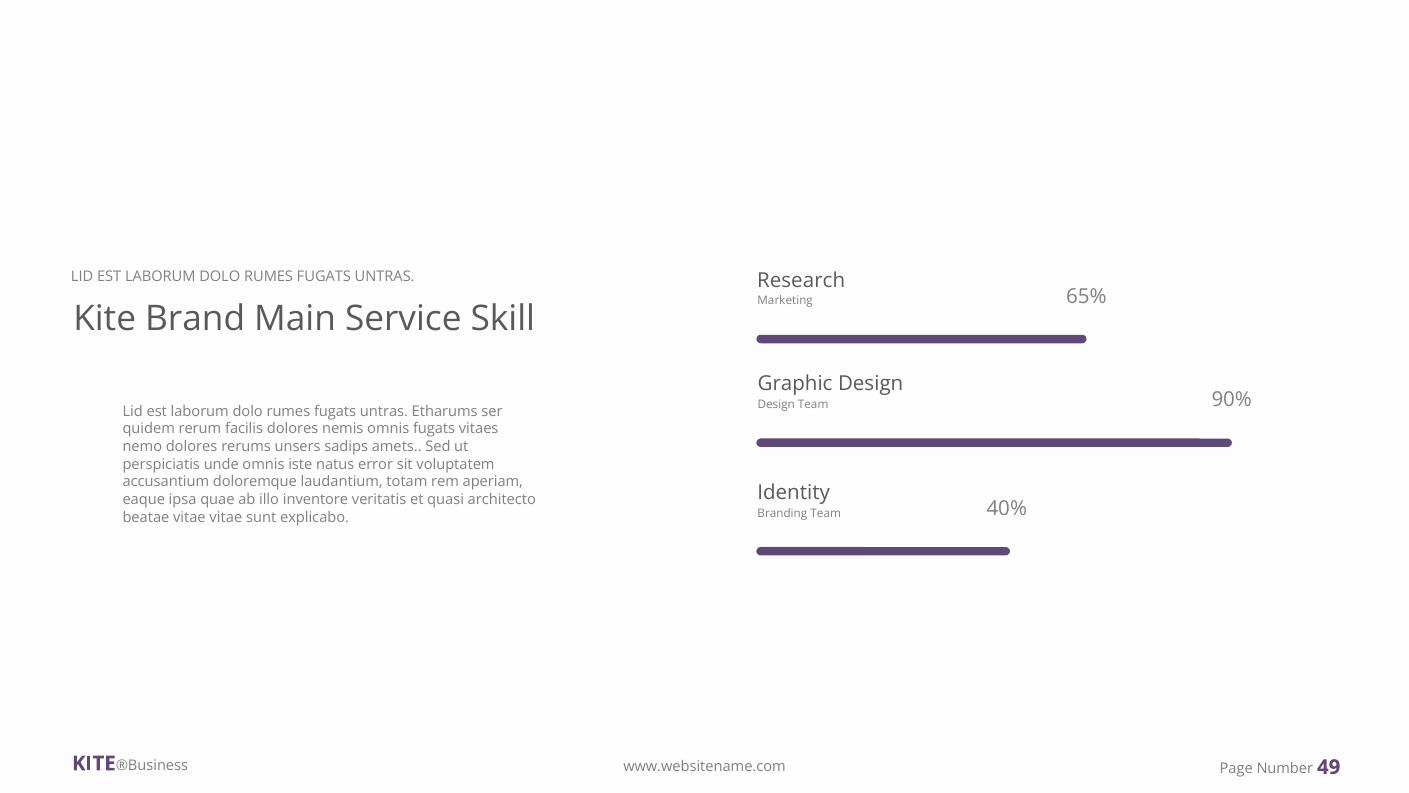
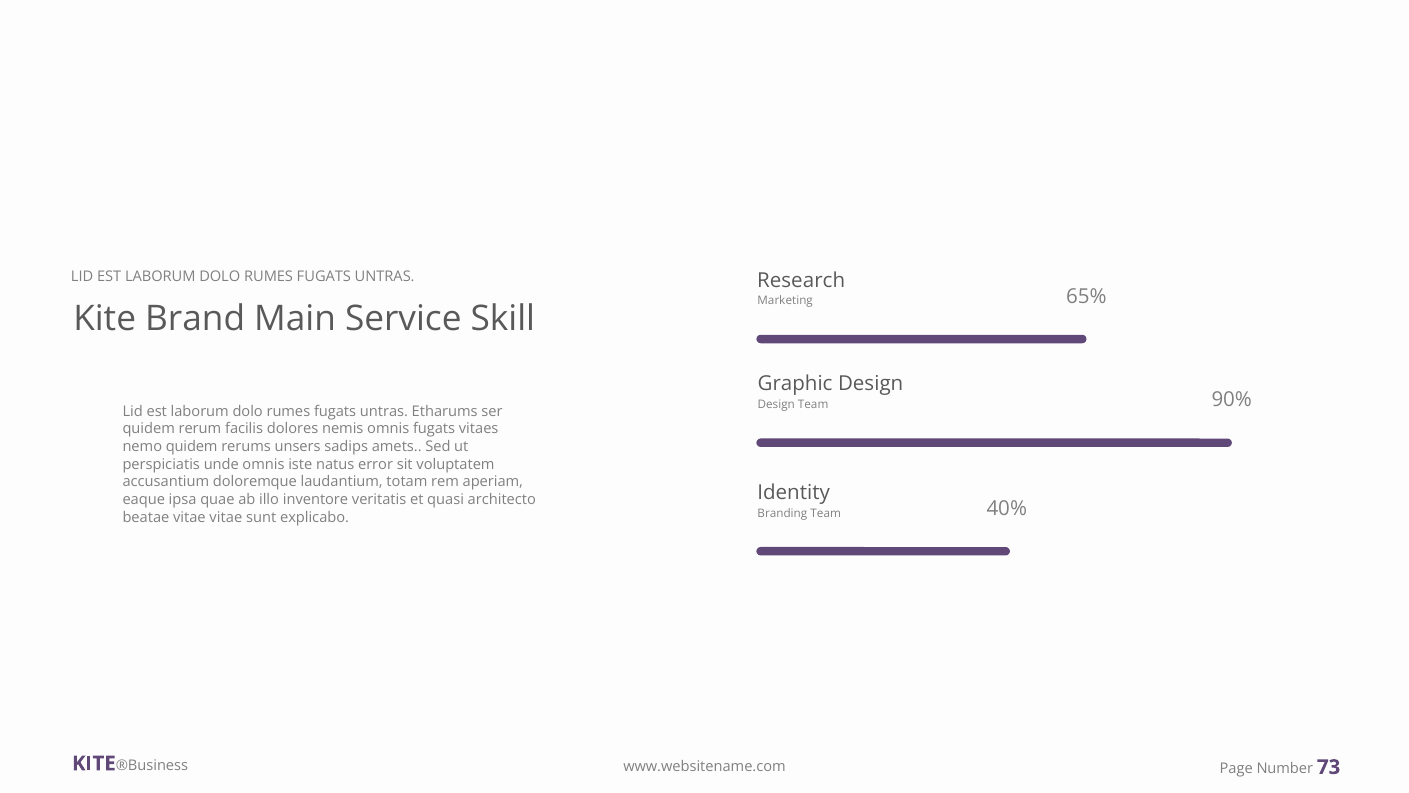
nemo dolores: dolores -> quidem
49: 49 -> 73
